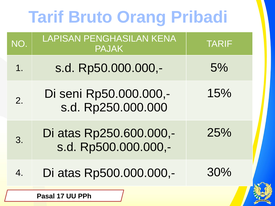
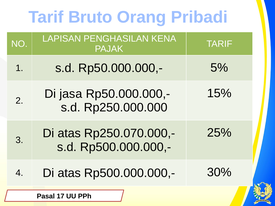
seni: seni -> jasa
Rp250.600.000,-: Rp250.600.000,- -> Rp250.070.000,-
